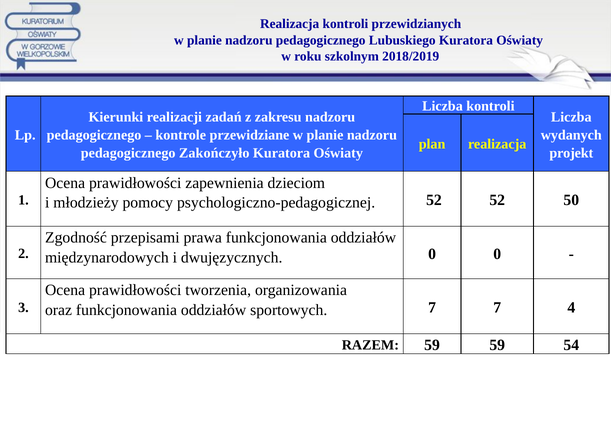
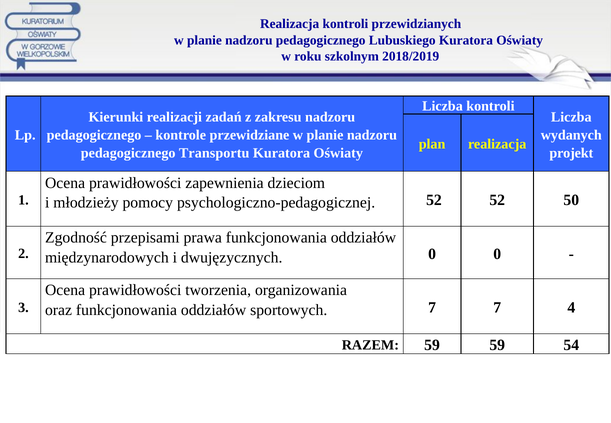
Zakończyło: Zakończyło -> Transportu
